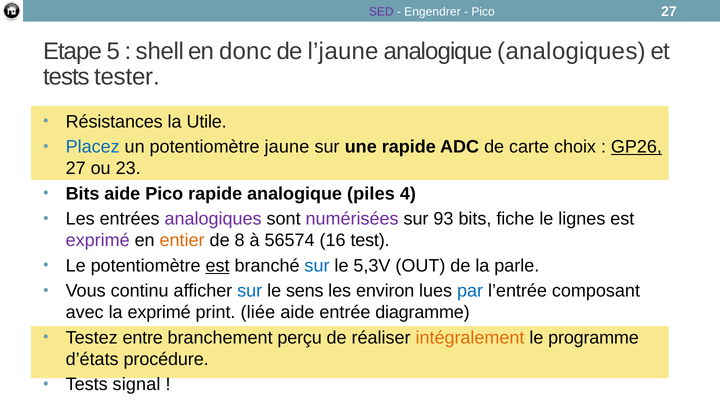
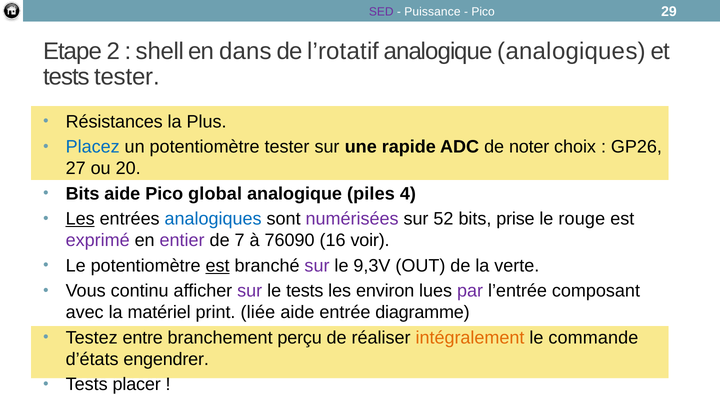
Engendrer: Engendrer -> Puissance
Pico 27: 27 -> 29
5: 5 -> 2
donc: donc -> dans
l’jaune: l’jaune -> l’rotatif
Utile: Utile -> Plus
potentiomètre jaune: jaune -> tester
carte: carte -> noter
GP26 underline: present -> none
23: 23 -> 20
Pico rapide: rapide -> global
Les at (80, 219) underline: none -> present
analogiques at (213, 219) colour: purple -> blue
93: 93 -> 52
fiche: fiche -> prise
lignes: lignes -> rouge
entier colour: orange -> purple
8: 8 -> 7
56574: 56574 -> 76090
test: test -> voir
sur at (317, 266) colour: blue -> purple
5,3V: 5,3V -> 9,3V
parle: parle -> verte
sur at (250, 291) colour: blue -> purple
le sens: sens -> tests
par colour: blue -> purple
la exprimé: exprimé -> matériel
programme: programme -> commande
procédure: procédure -> engendrer
signal: signal -> placer
